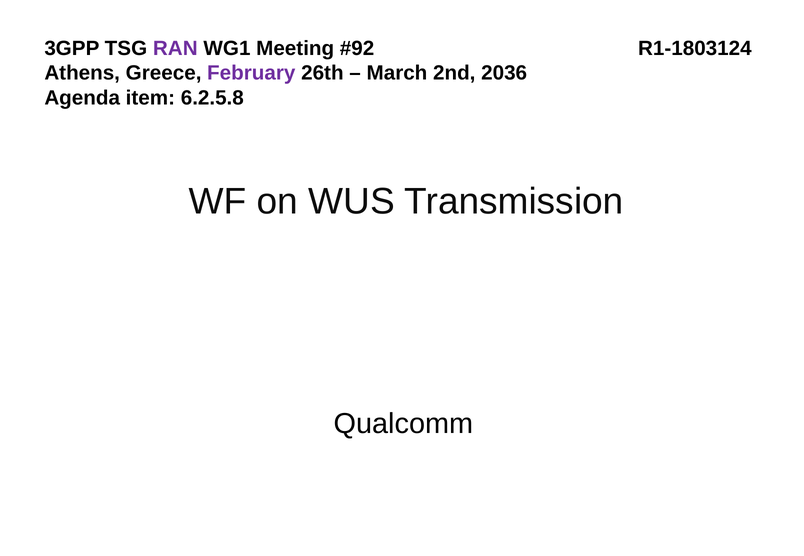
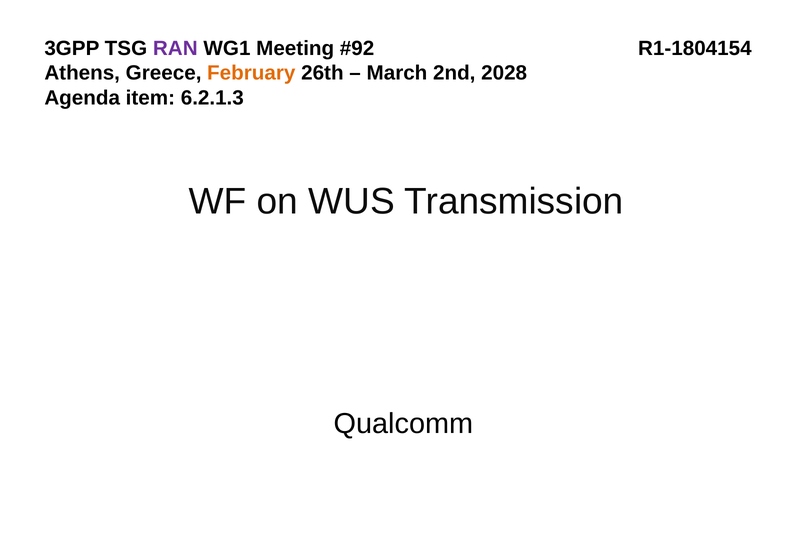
R1-1803124: R1-1803124 -> R1-1804154
February colour: purple -> orange
2036: 2036 -> 2028
6.2.5.8: 6.2.5.8 -> 6.2.1.3
